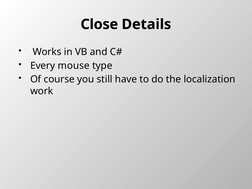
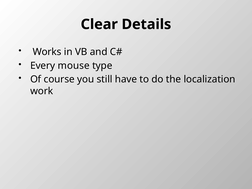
Close: Close -> Clear
